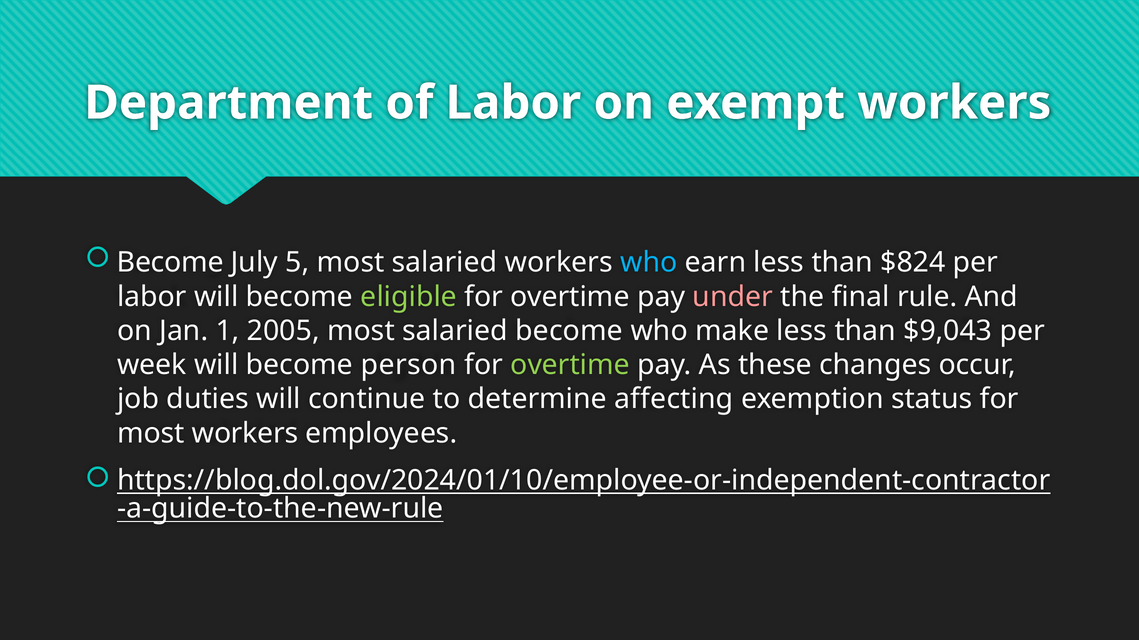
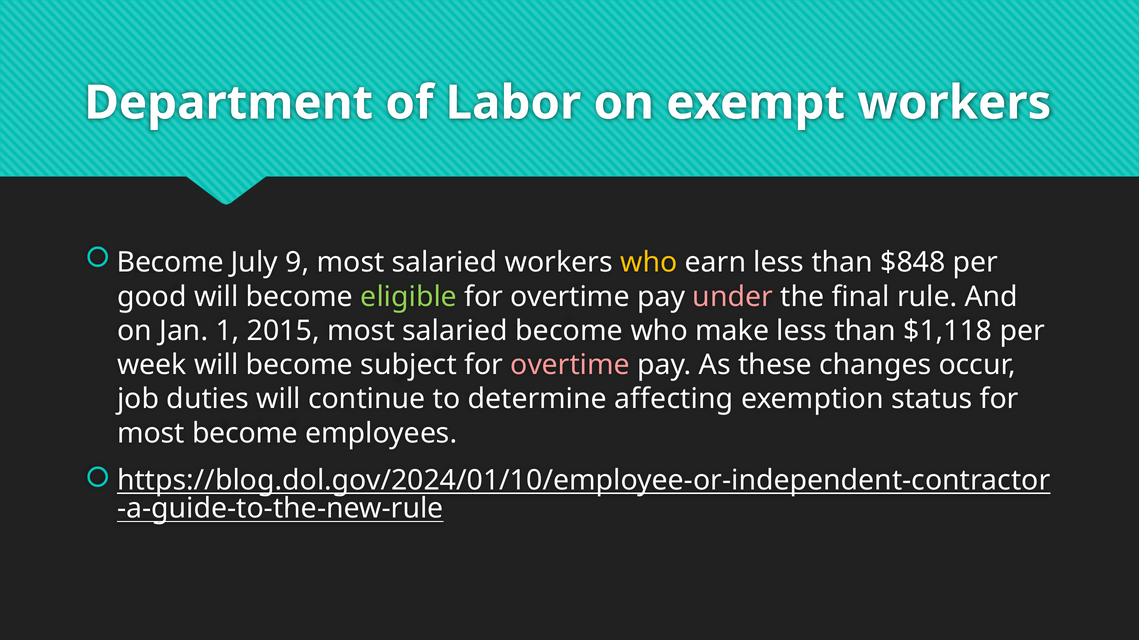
5: 5 -> 9
who at (649, 263) colour: light blue -> yellow
$824: $824 -> $848
labor at (152, 297): labor -> good
2005: 2005 -> 2015
$9,043: $9,043 -> $1,118
person: person -> subject
overtime at (570, 365) colour: light green -> pink
most workers: workers -> become
